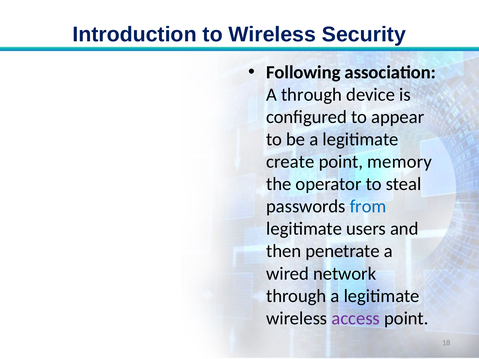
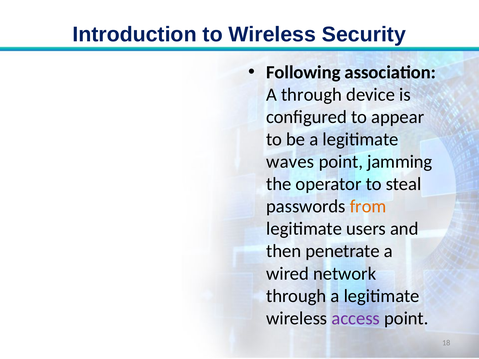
create: create -> waves
memory: memory -> jamming
from colour: blue -> orange
